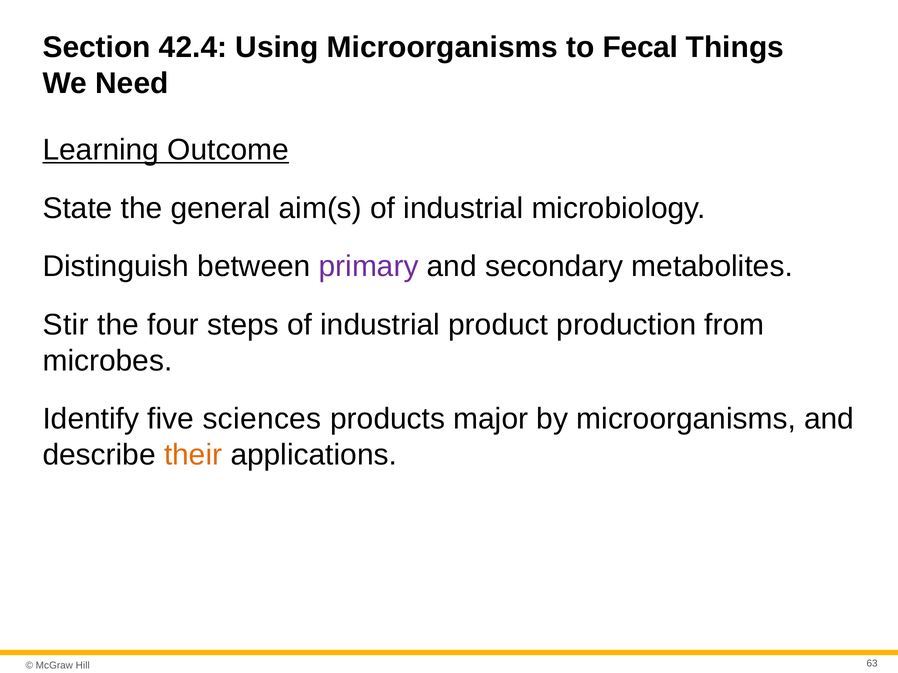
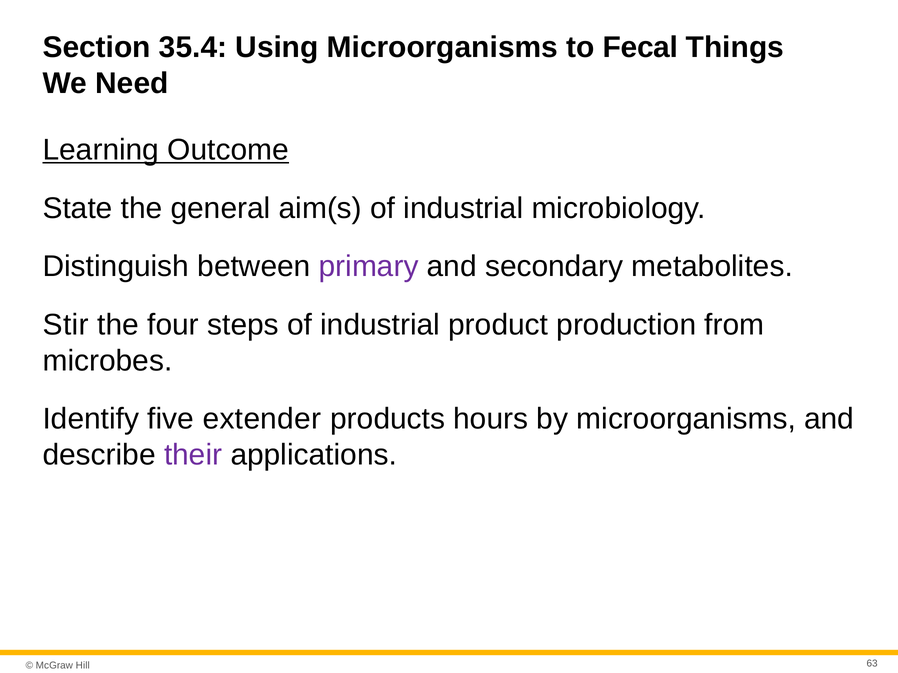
42.4: 42.4 -> 35.4
sciences: sciences -> extender
major: major -> hours
their colour: orange -> purple
